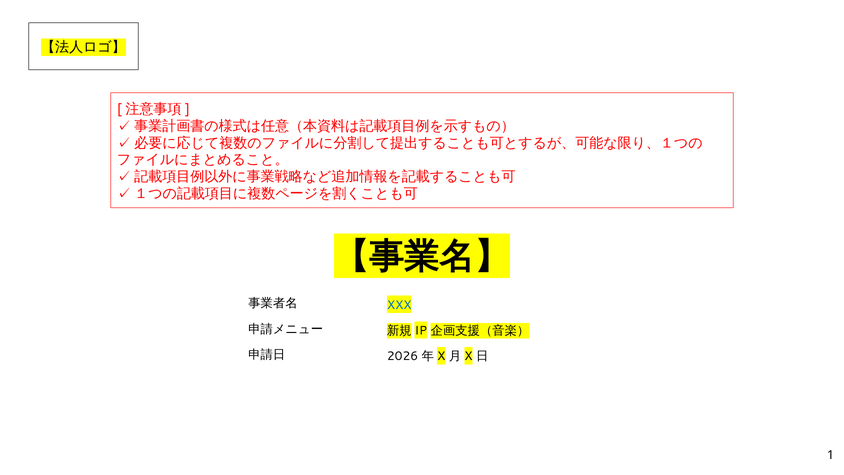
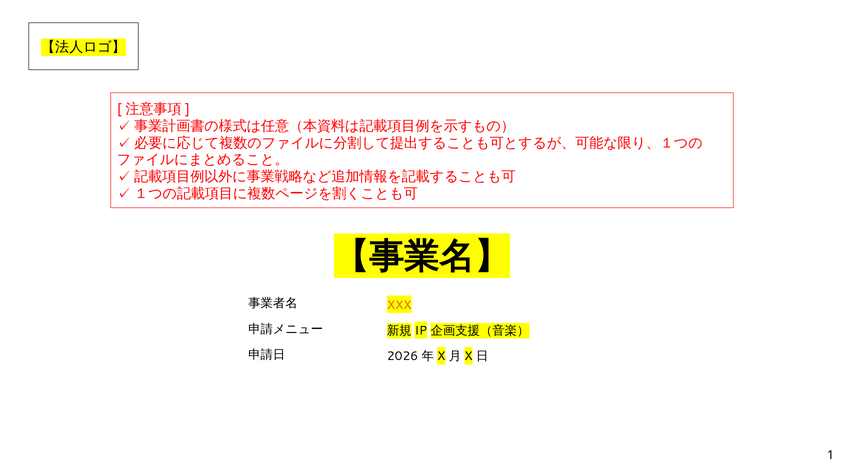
XXX colour: blue -> orange
